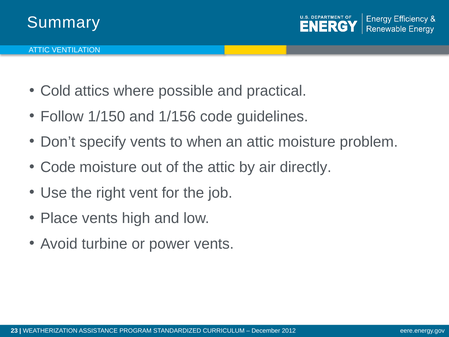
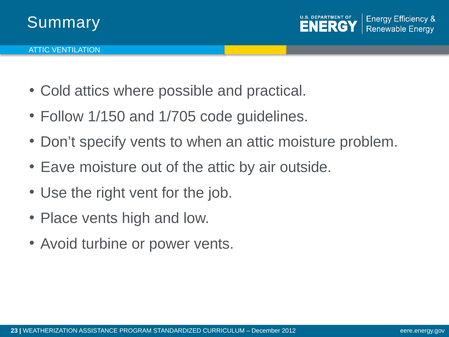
1/156: 1/156 -> 1/705
Code at (58, 167): Code -> Eave
directly: directly -> outside
